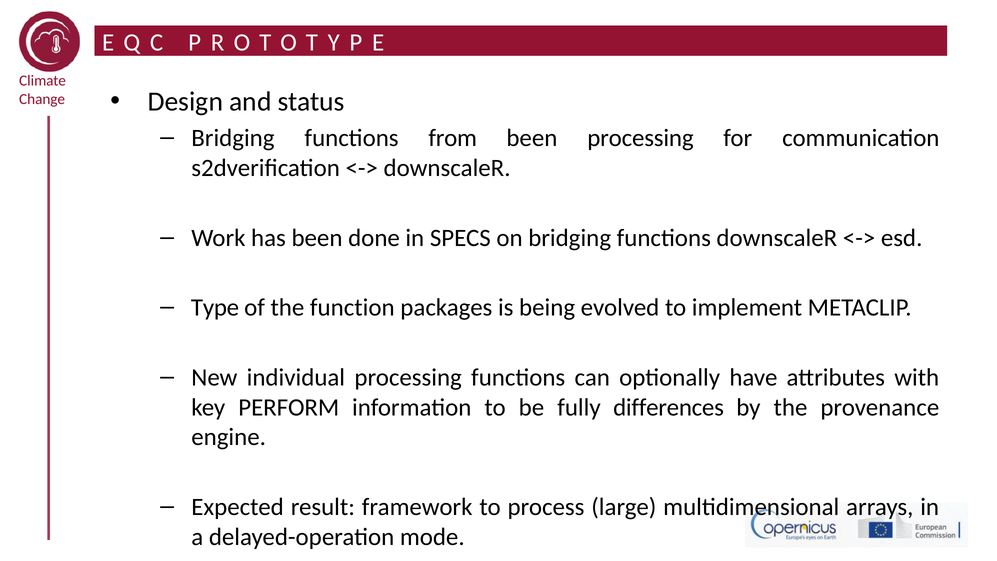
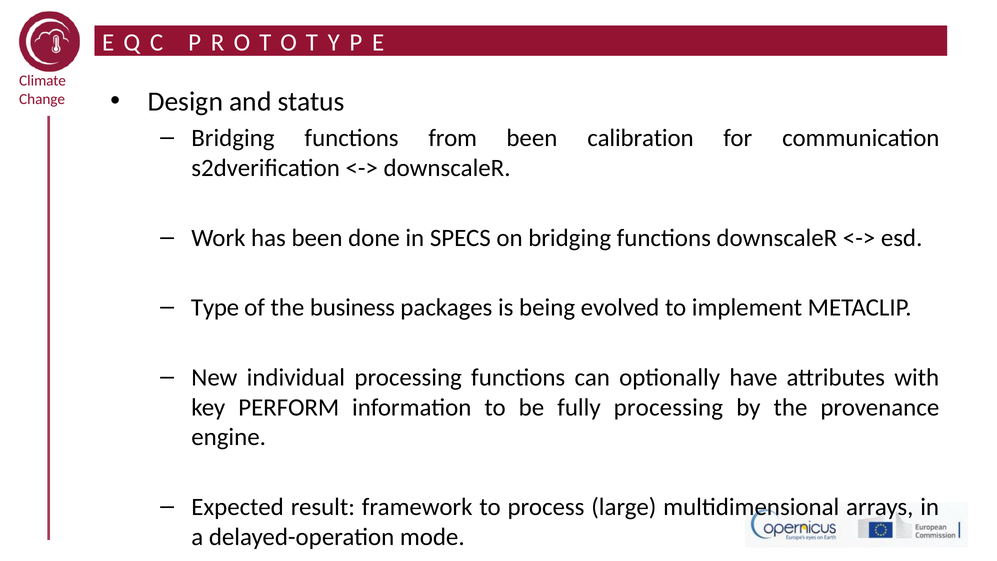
been processing: processing -> calibration
function: function -> business
fully differences: differences -> processing
